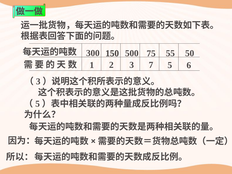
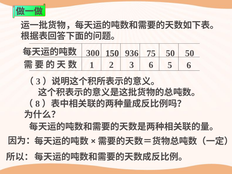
500: 500 -> 936
75 55: 55 -> 50
3 7: 7 -> 6
5 at (38, 104): 5 -> 8
